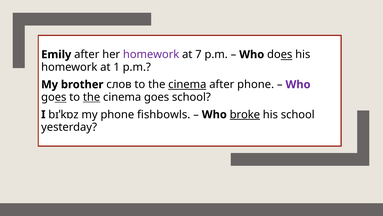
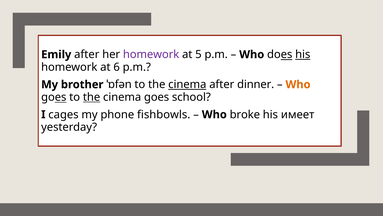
7: 7 -> 5
his at (303, 54) underline: none -> present
1: 1 -> 6
слов: слов -> ˈɒfən
after phone: phone -> dinner
Who at (298, 84) colour: purple -> orange
bɪˈkɒz: bɪˈkɒz -> cages
broke underline: present -> none
his school: school -> имеет
